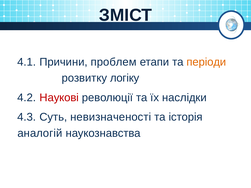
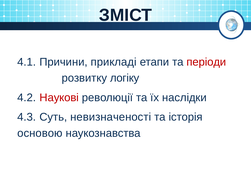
проблем: проблем -> прикладі
періоди colour: orange -> red
аналогій: аналогій -> основою
